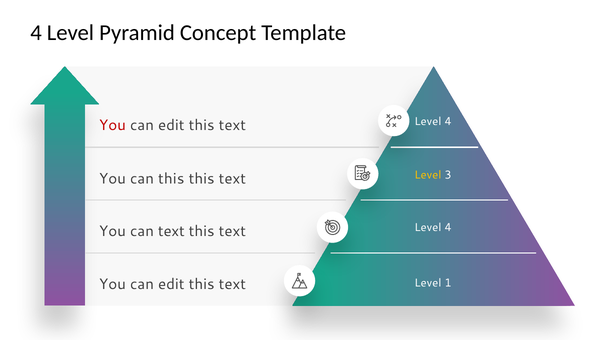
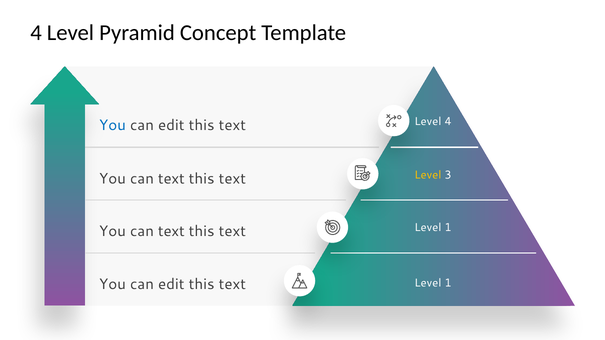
You at (112, 125) colour: red -> blue
this at (171, 179): this -> text
4 at (448, 228): 4 -> 1
